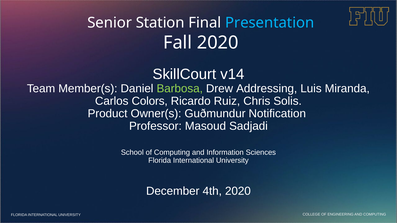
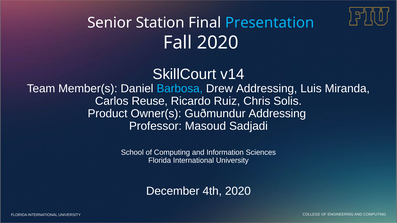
Barbosa colour: light green -> light blue
Colors: Colors -> Reuse
Guðmundur Notification: Notification -> Addressing
